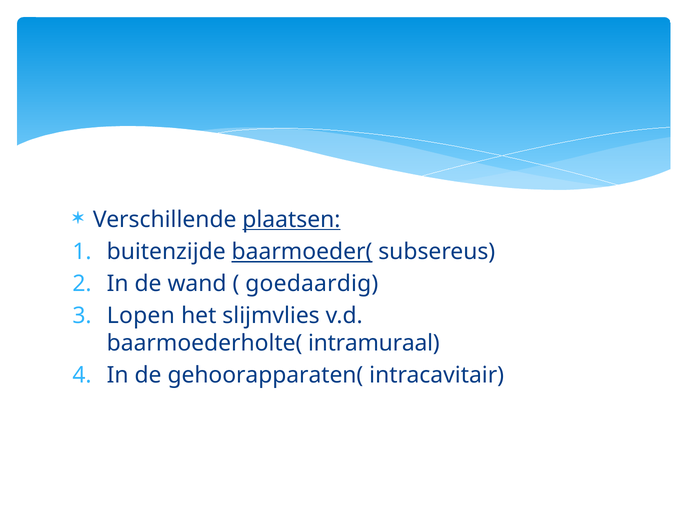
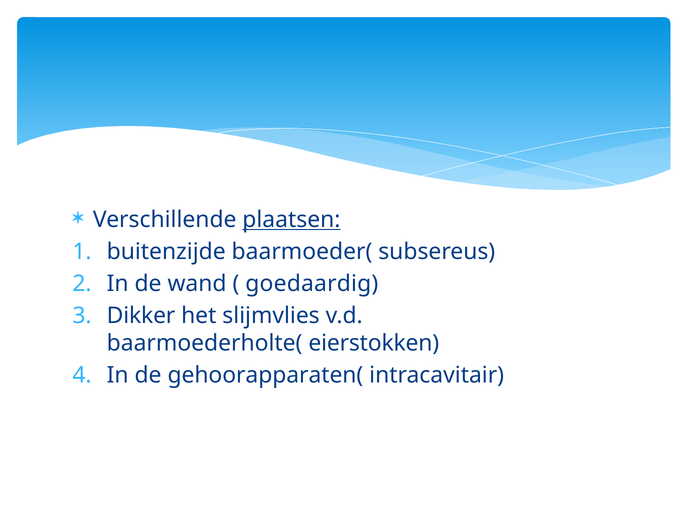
baarmoeder( underline: present -> none
Lopen: Lopen -> Dikker
intramuraal: intramuraal -> eierstokken
